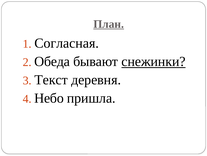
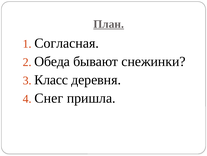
снежинки underline: present -> none
Текст: Текст -> Класс
Небо: Небо -> Снег
